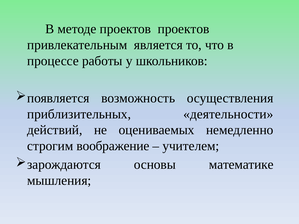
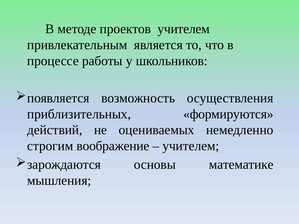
проектов проектов: проектов -> учителем
деятельности: деятельности -> формируются
